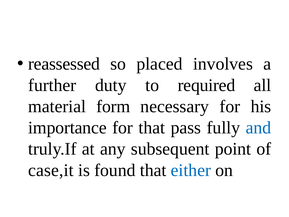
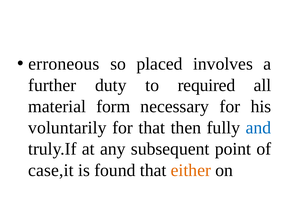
reassessed: reassessed -> erroneous
importance: importance -> voluntarily
pass: pass -> then
either colour: blue -> orange
